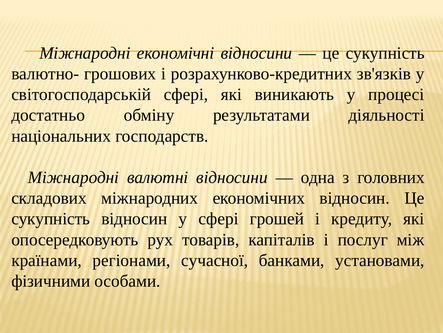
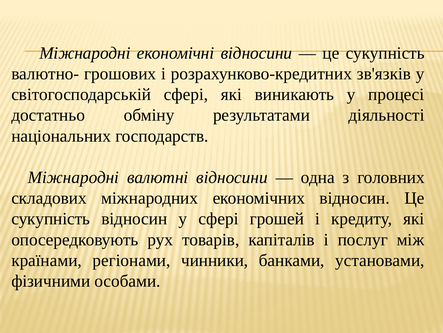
сучасної: сучасної -> чинники
